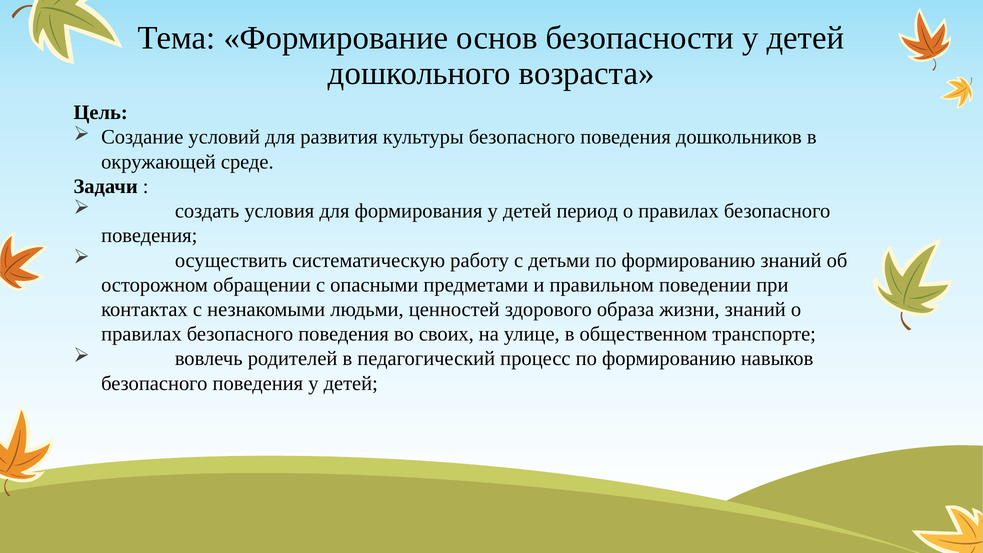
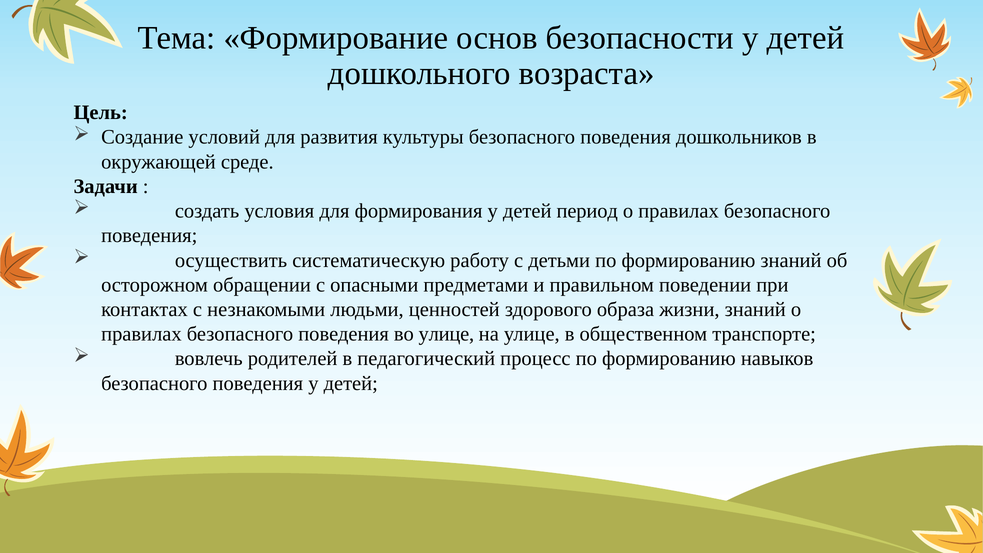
во своих: своих -> улице
